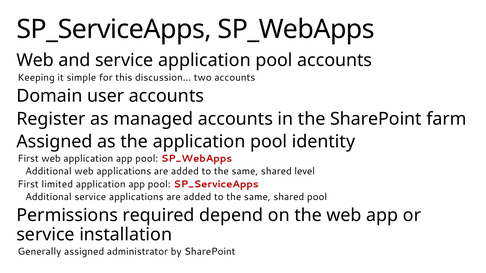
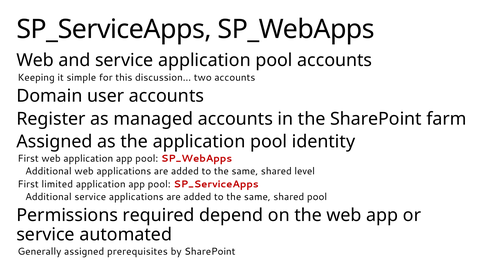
installation: installation -> automated
administrator: administrator -> prerequisites
